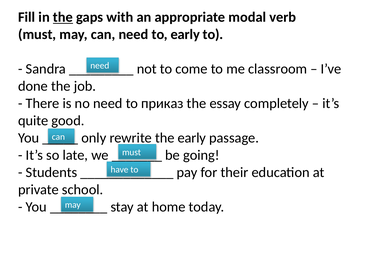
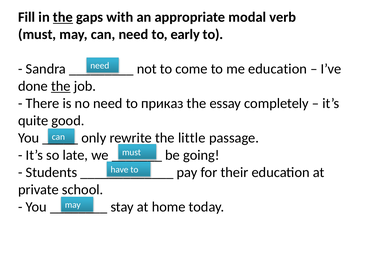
me classroom: classroom -> education
the at (61, 86) underline: none -> present
early at (192, 138): early -> little
